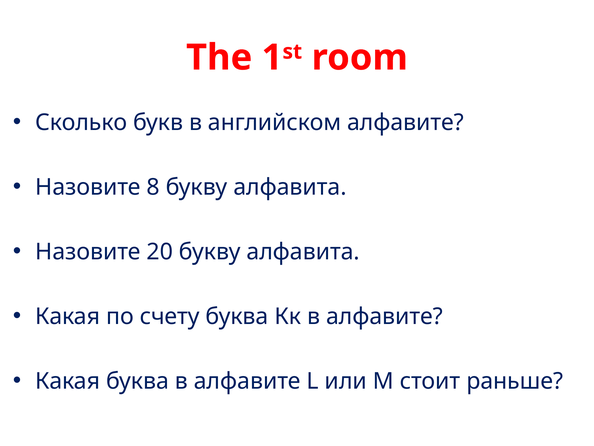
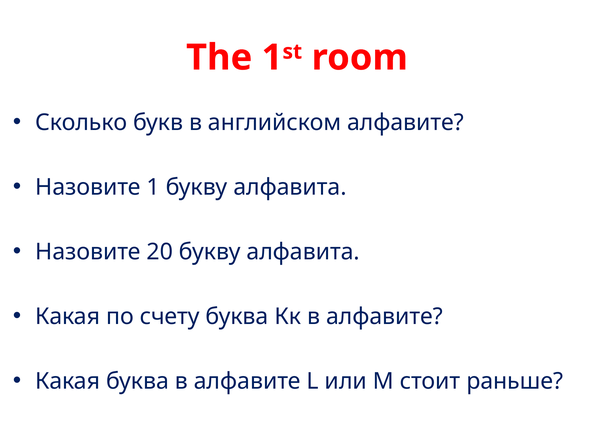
Назовите 8: 8 -> 1
